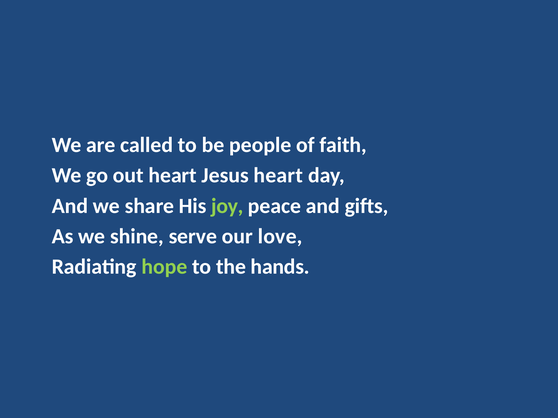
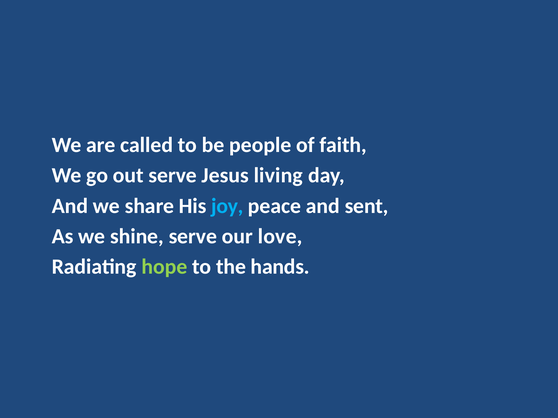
out heart: heart -> serve
Jesus heart: heart -> living
joy colour: light green -> light blue
gifts: gifts -> sent
